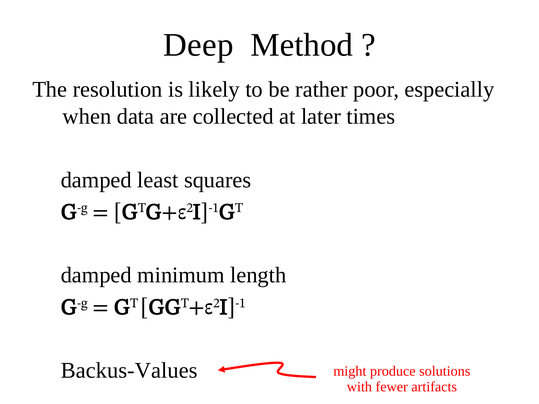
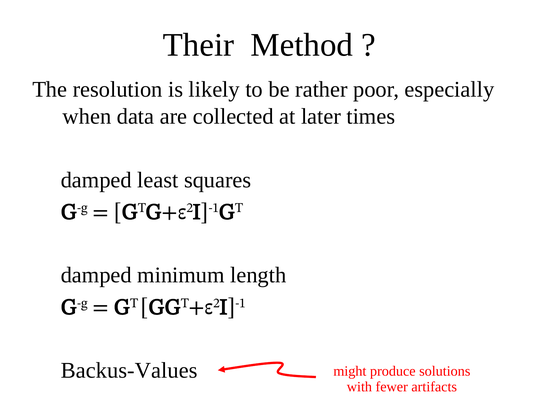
Deep: Deep -> Their
